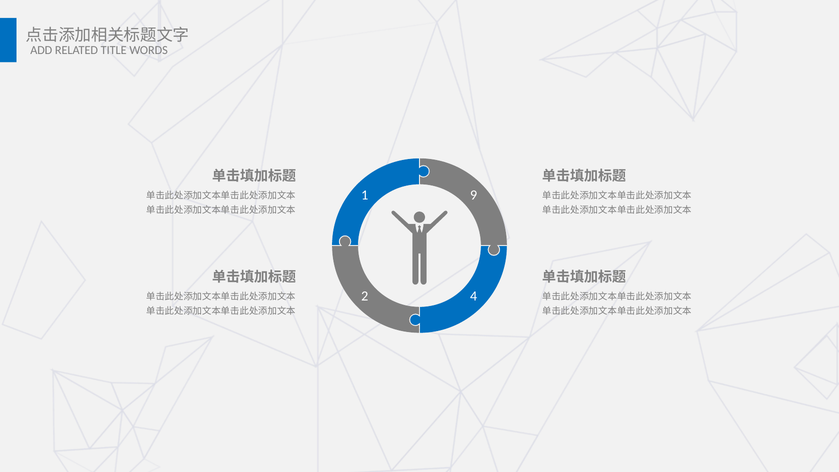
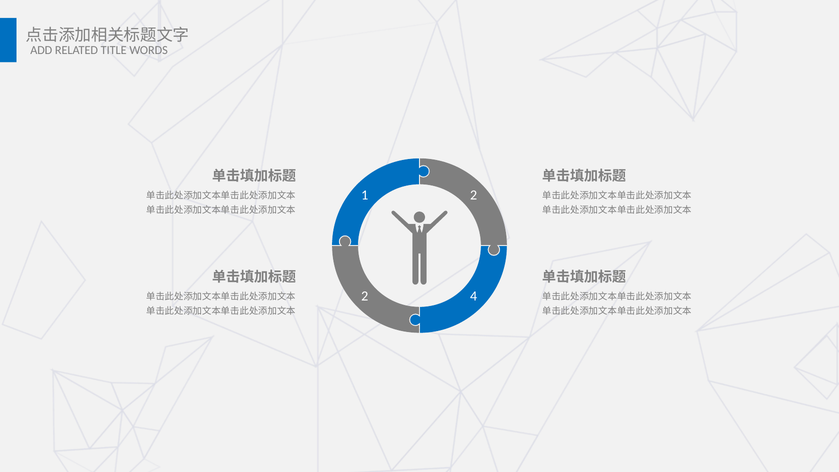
1 9: 9 -> 2
